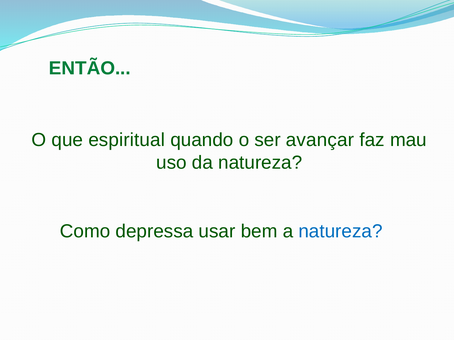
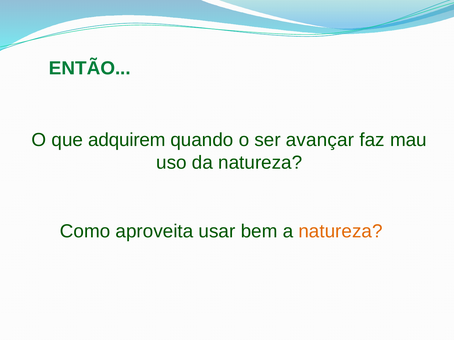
espiritual: espiritual -> adquirem
depressa: depressa -> aproveita
natureza at (341, 232) colour: blue -> orange
